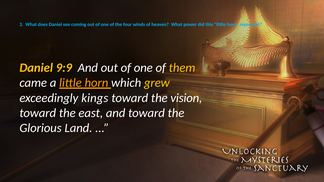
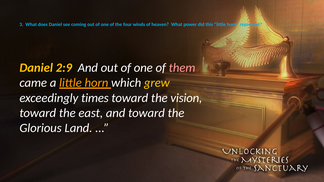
9:9: 9:9 -> 2:9
them colour: yellow -> pink
kings: kings -> times
